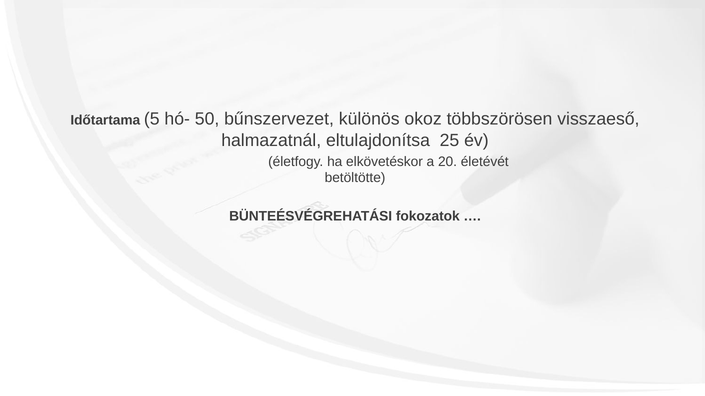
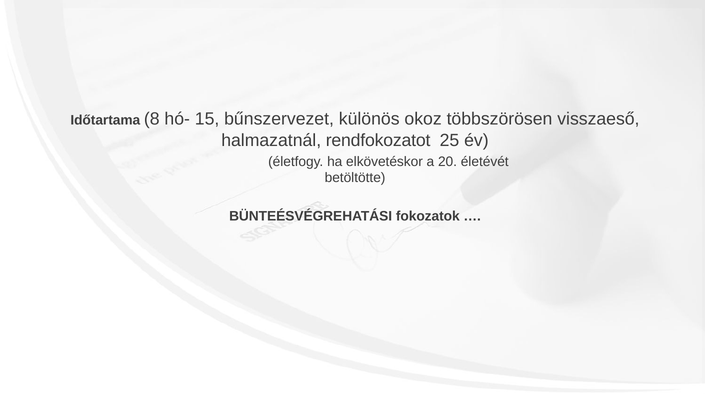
5: 5 -> 8
50: 50 -> 15
eltulajdonítsa: eltulajdonítsa -> rendfokozatot
